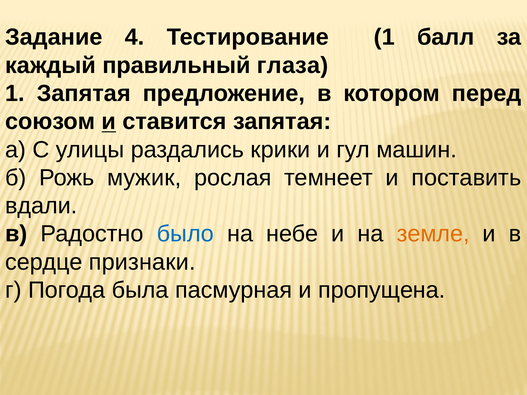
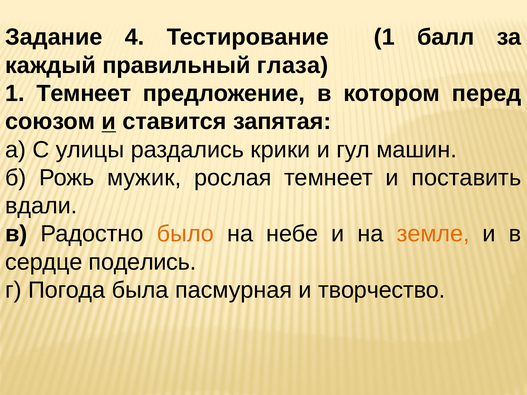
1 Запятая: Запятая -> Темнеет
было colour: blue -> orange
признаки: признаки -> поделись
пропущена: пропущена -> творчество
